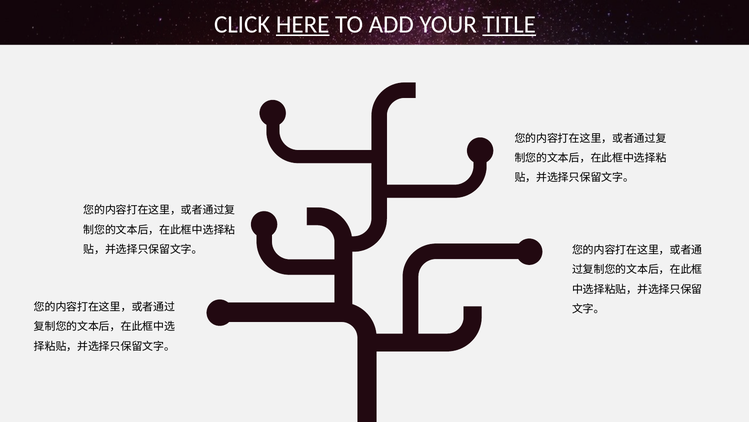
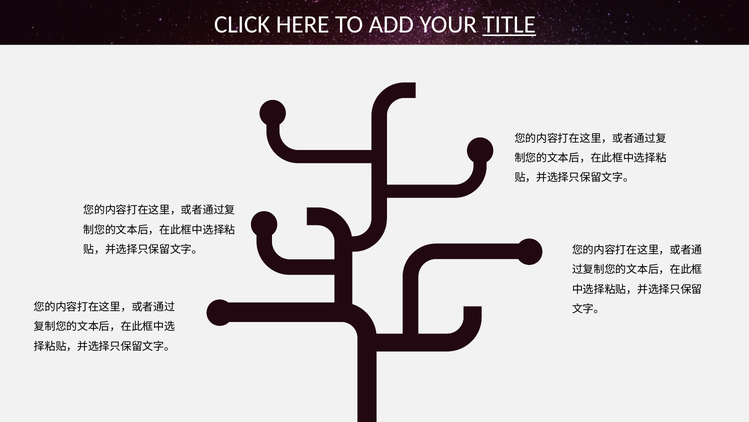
HERE underline: present -> none
